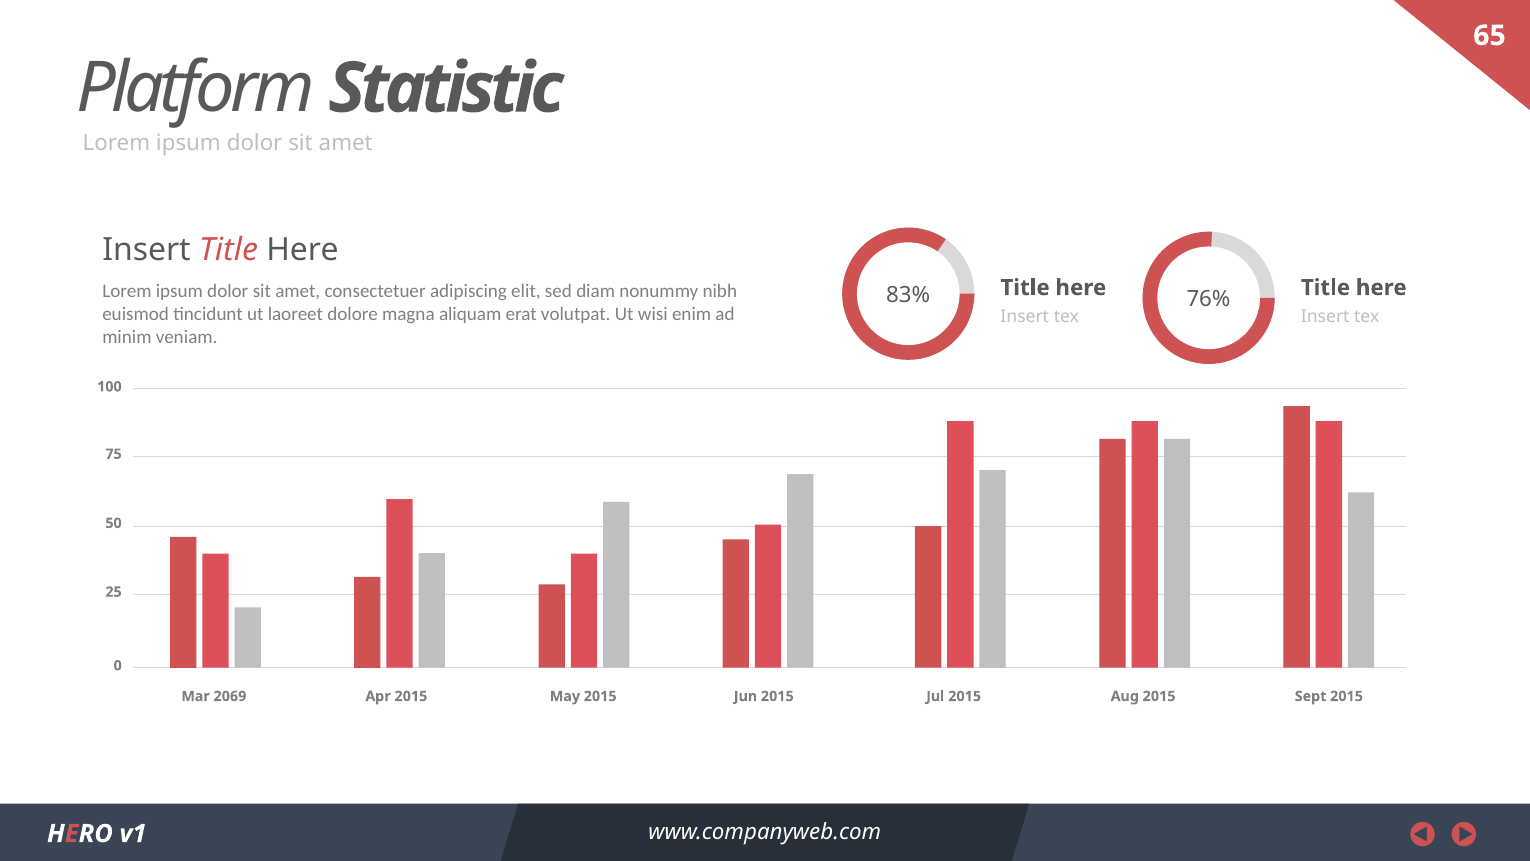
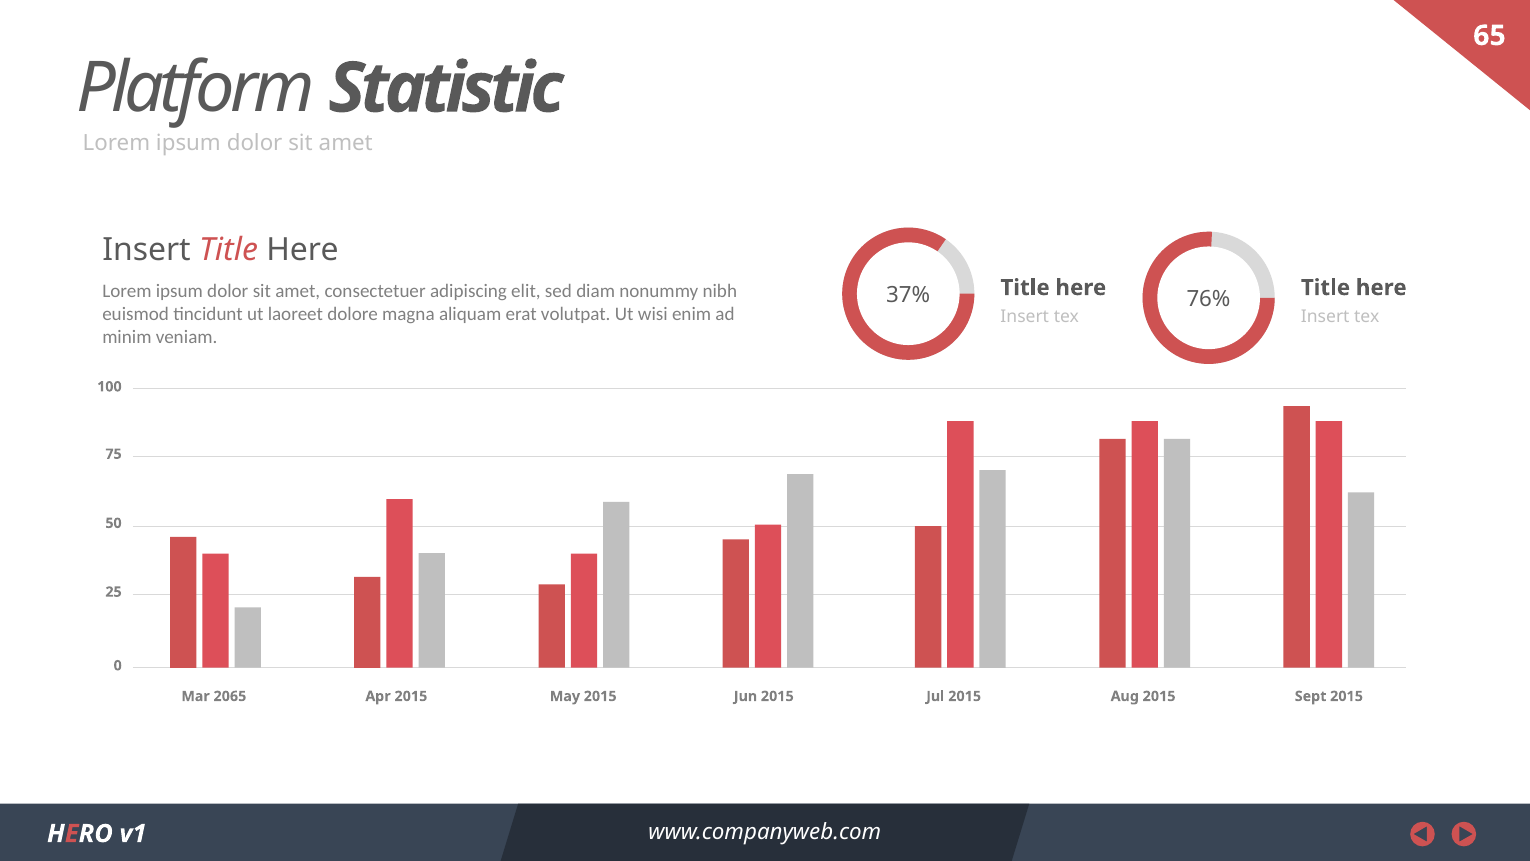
83%: 83% -> 37%
2069: 2069 -> 2065
